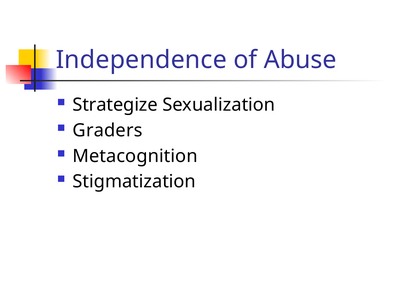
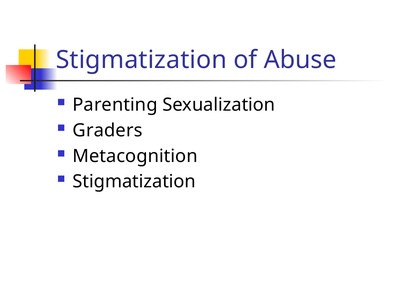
Independence at (141, 60): Independence -> Stigmatization
Strategize: Strategize -> Parenting
